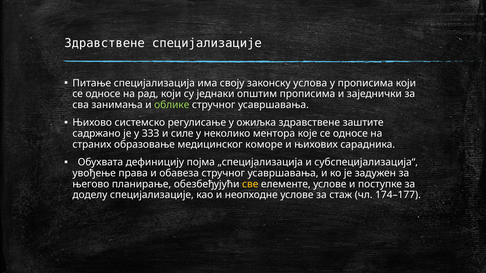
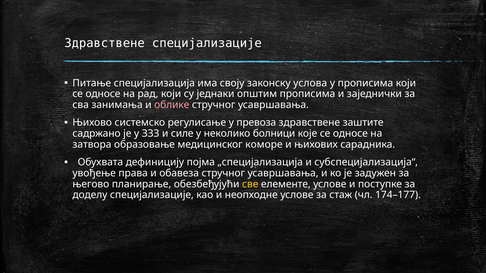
облике colour: light green -> pink
ожиљка: ожиљка -> превоза
ментора: ментора -> болници
страних: страних -> затвора
